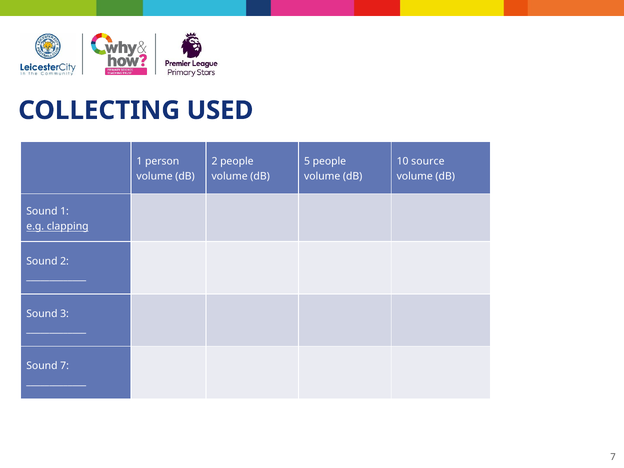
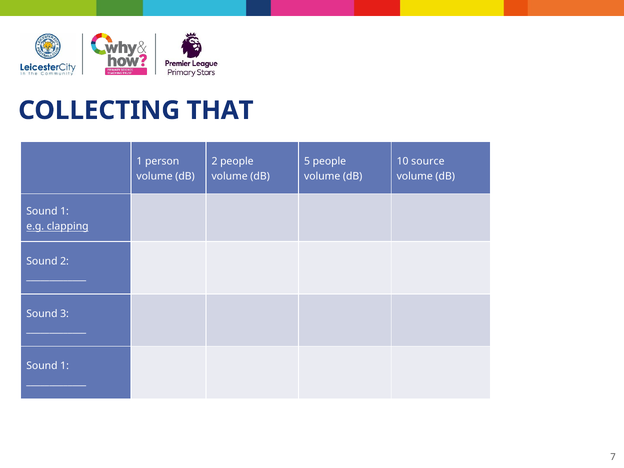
USED: USED -> THAT
7 at (65, 366): 7 -> 1
